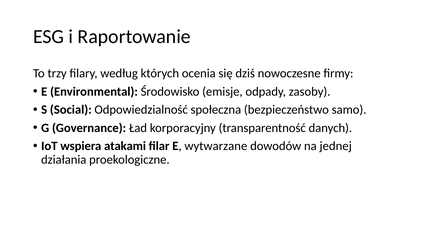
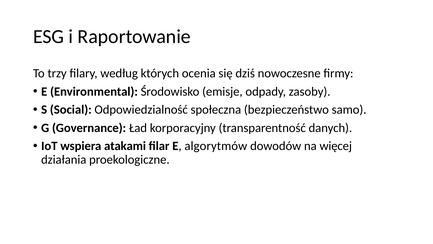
wytwarzane: wytwarzane -> algorytmów
jednej: jednej -> więcej
